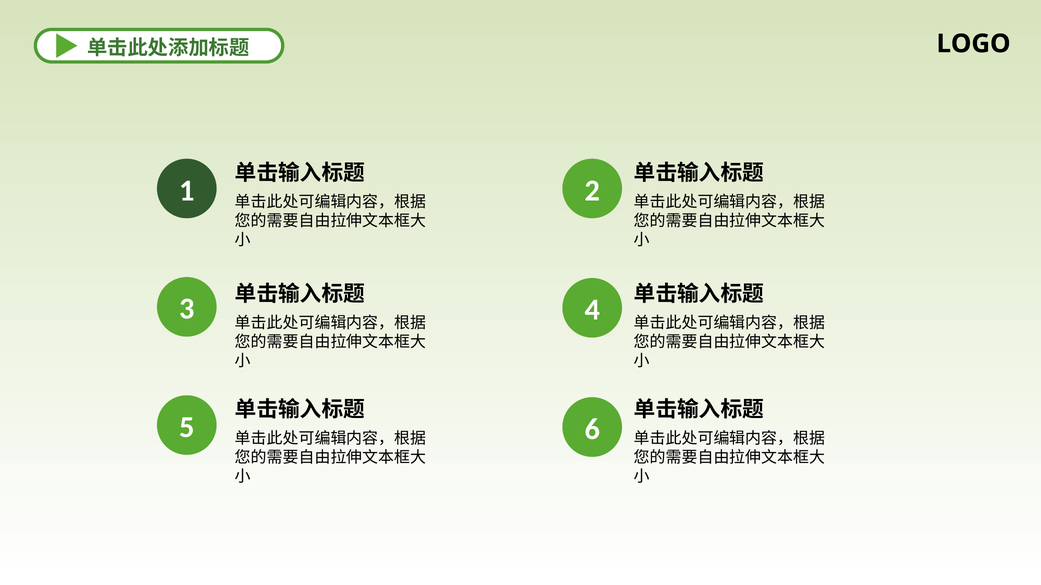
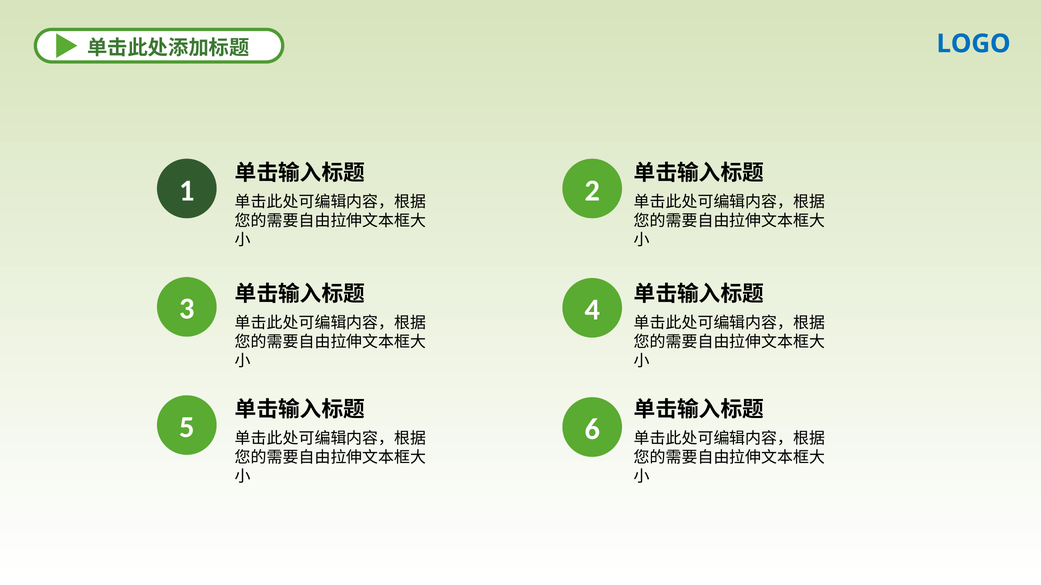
LOGO colour: black -> blue
